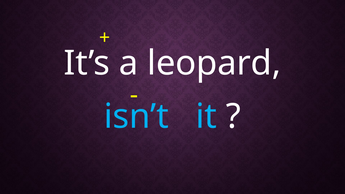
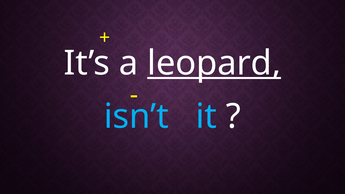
leopard underline: none -> present
